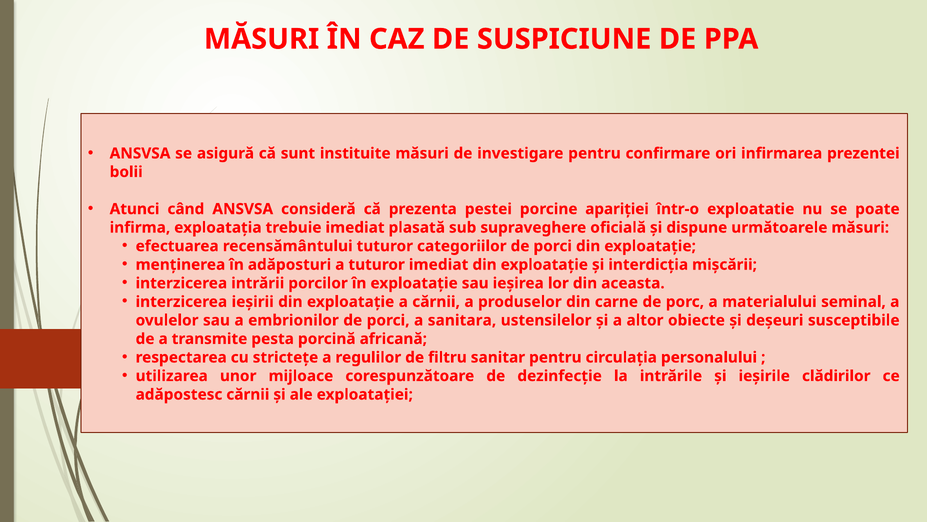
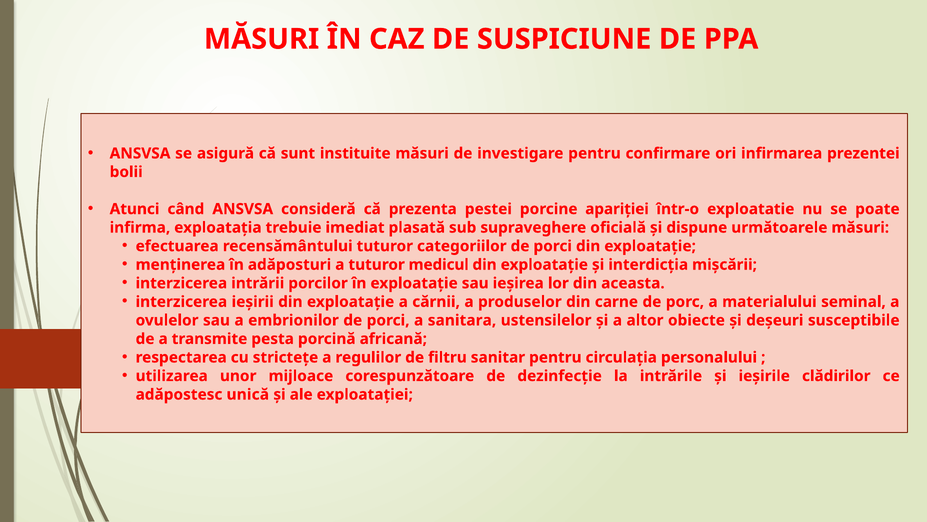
tuturor imediat: imediat -> medicul
adăpostesc cărnii: cărnii -> unică
